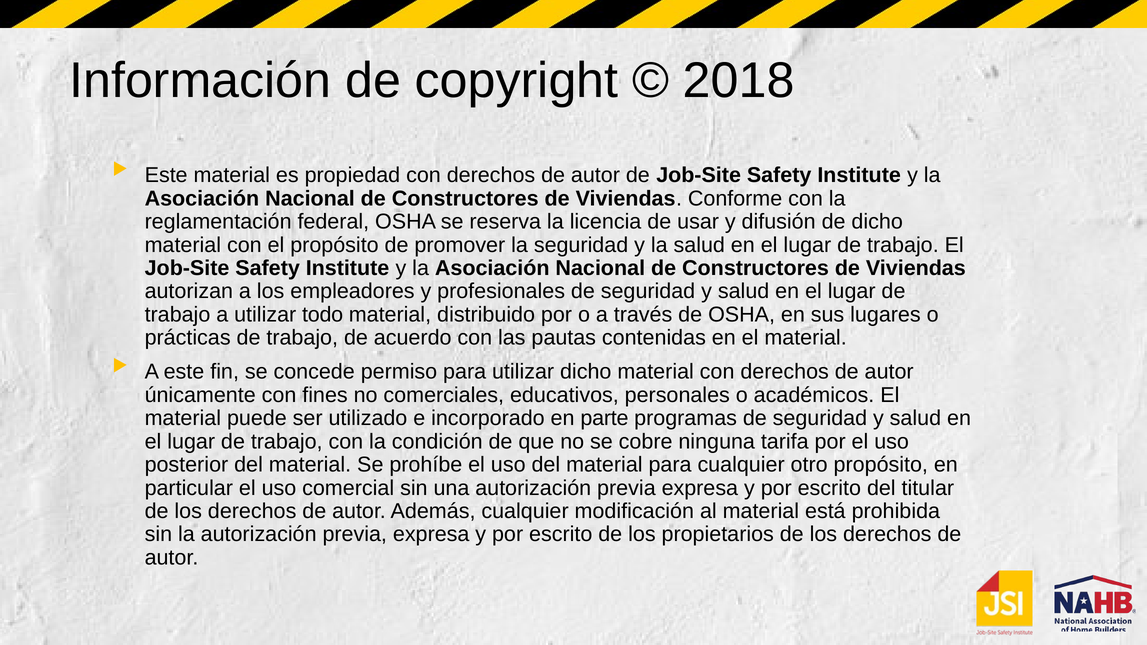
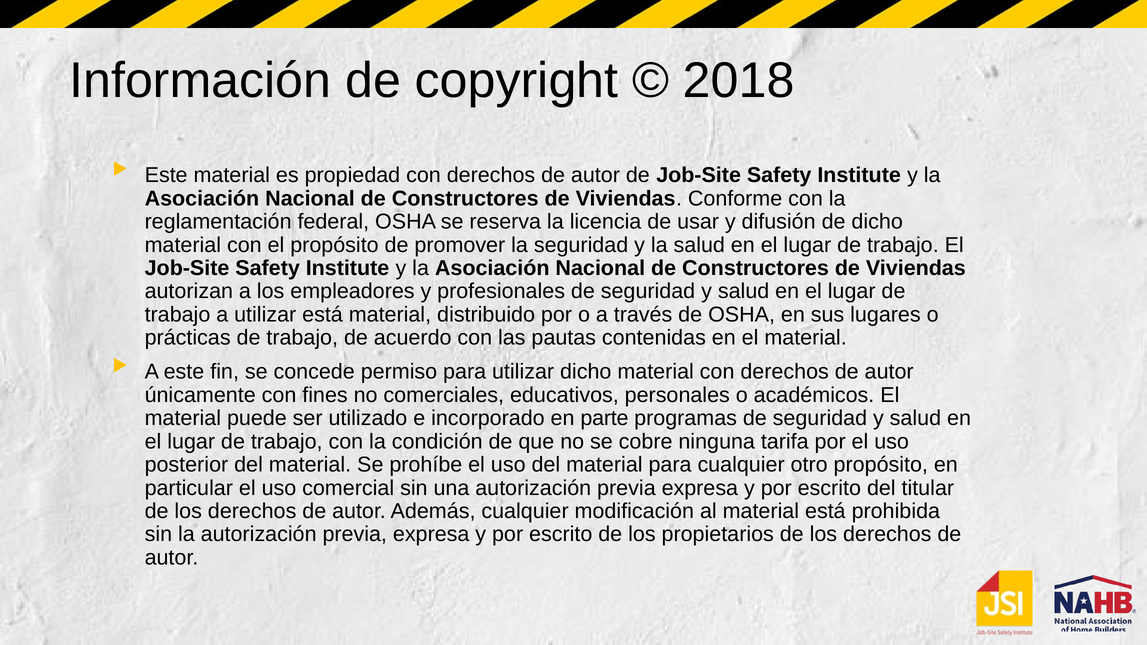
utilizar todo: todo -> está
